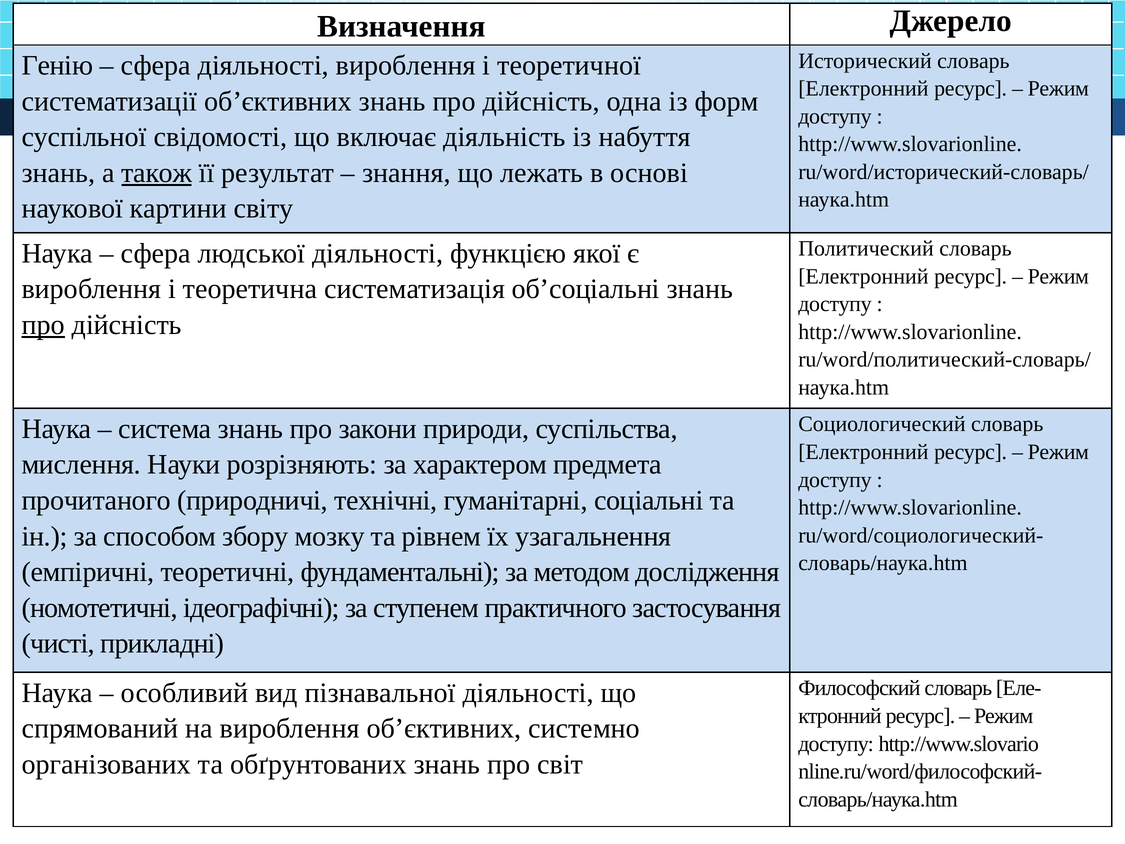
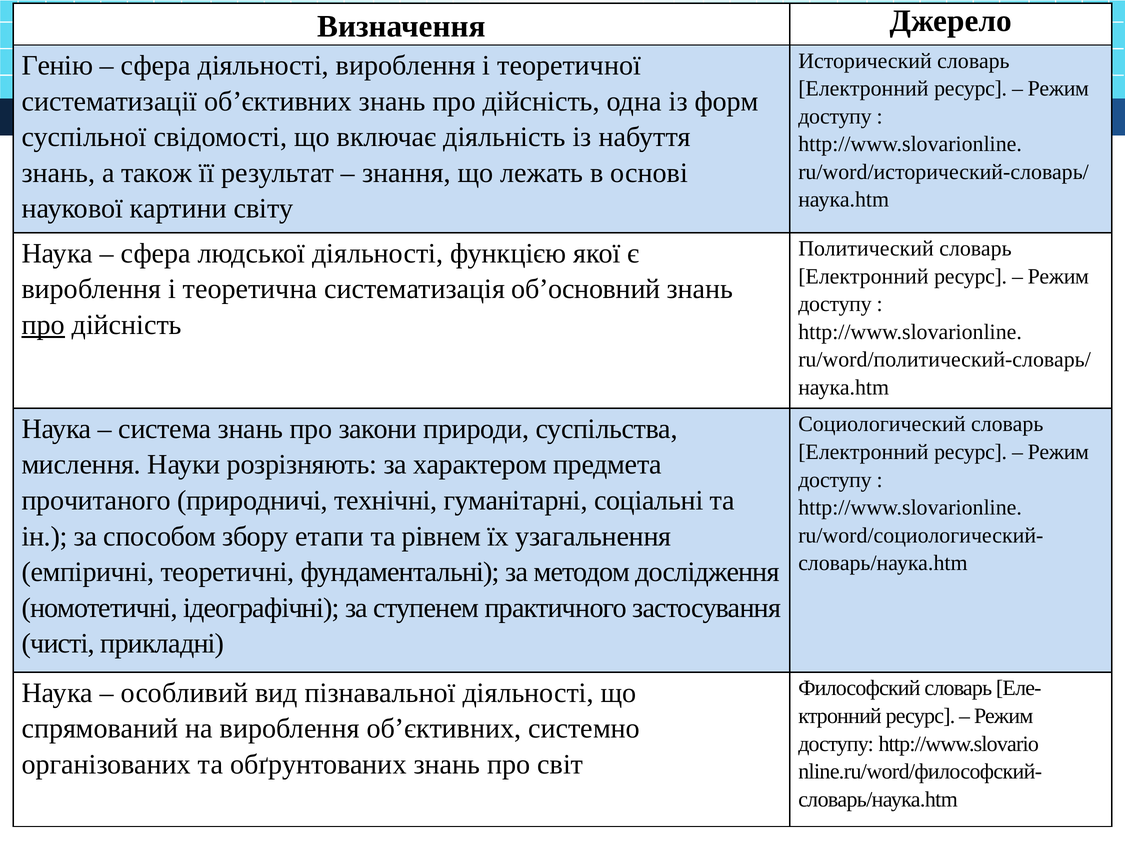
також underline: present -> none
об’соціальні: об’соціальні -> об’основний
мозку: мозку -> етапи
